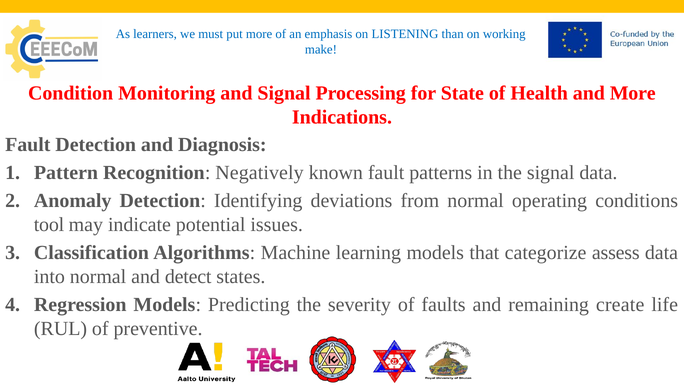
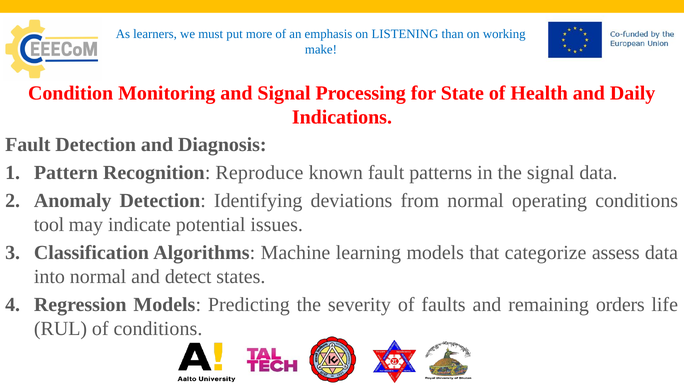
and More: More -> Daily
Negatively: Negatively -> Reproduce
create: create -> orders
of preventive: preventive -> conditions
